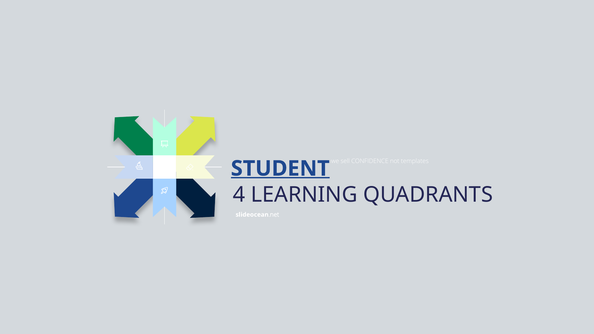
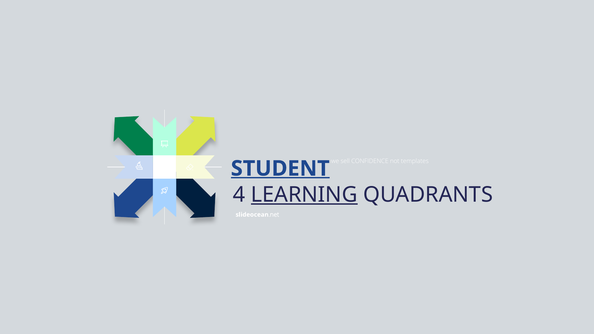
LEARNING underline: none -> present
